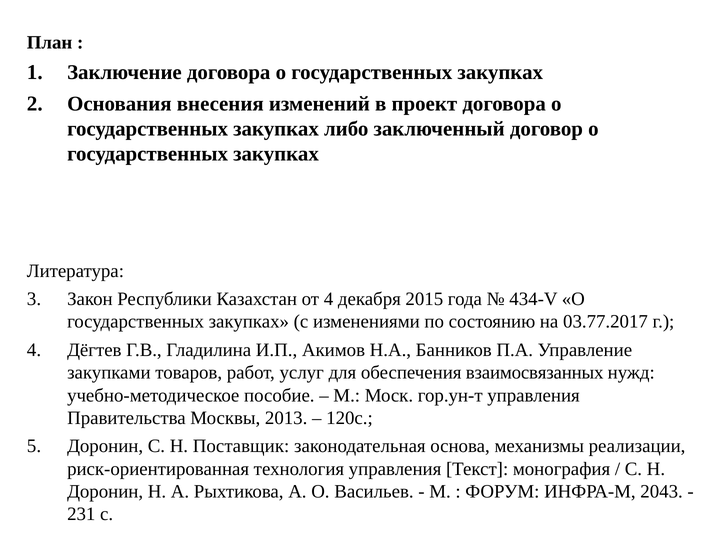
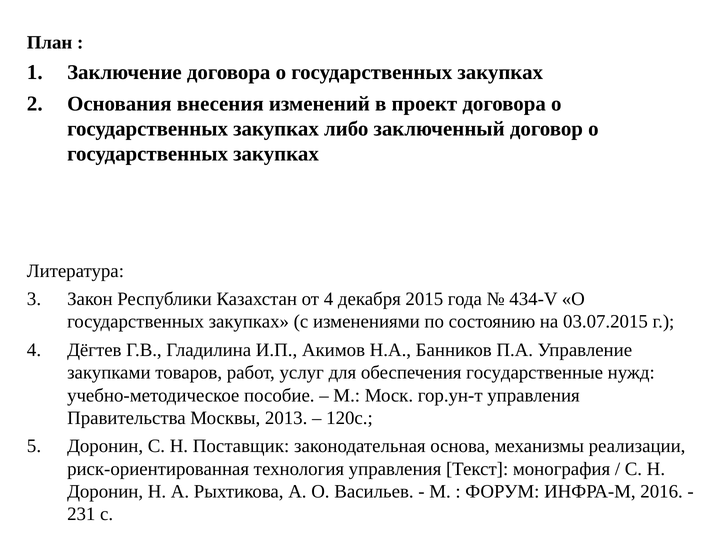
03.77.2017: 03.77.2017 -> 03.07.2015
взаимосвязанных: взаимосвязанных -> государственные
2043: 2043 -> 2016
